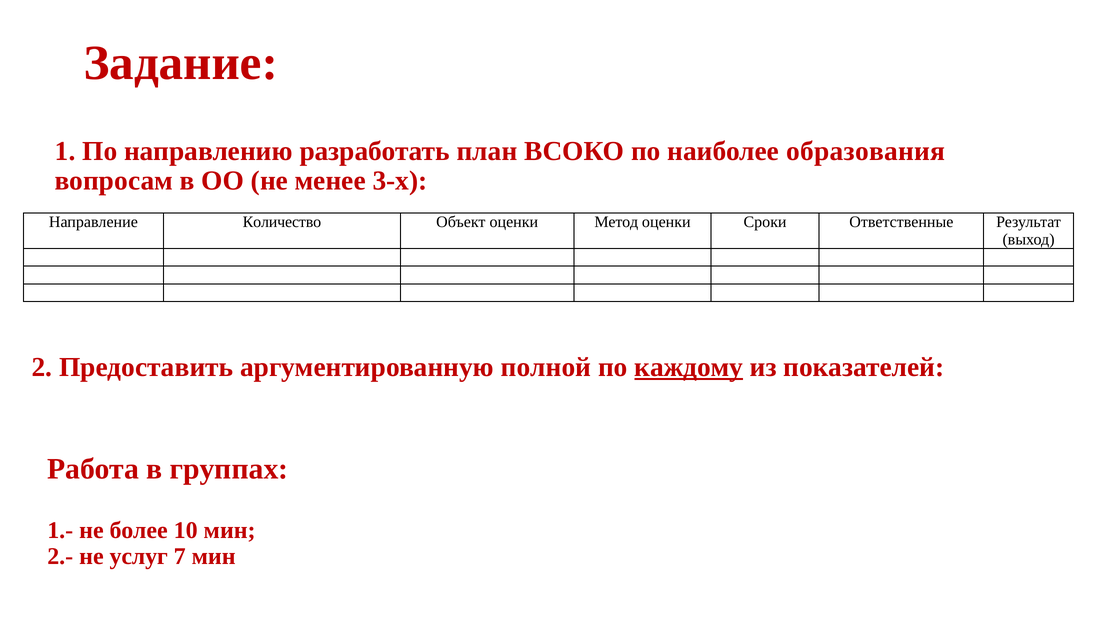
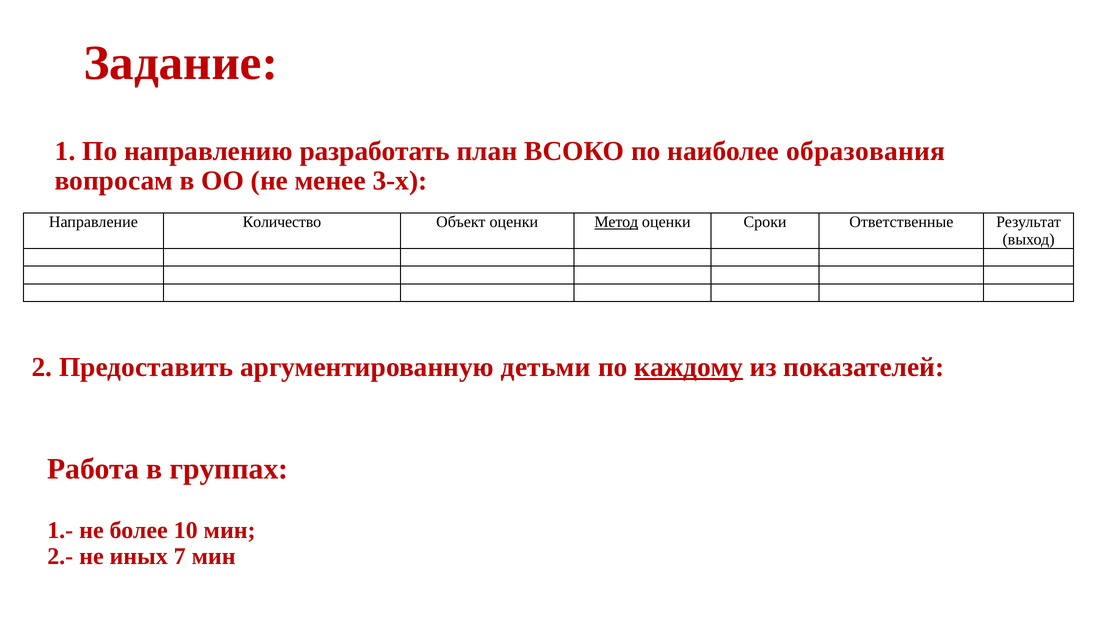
Метод underline: none -> present
полной: полной -> детьми
услуг: услуг -> иных
